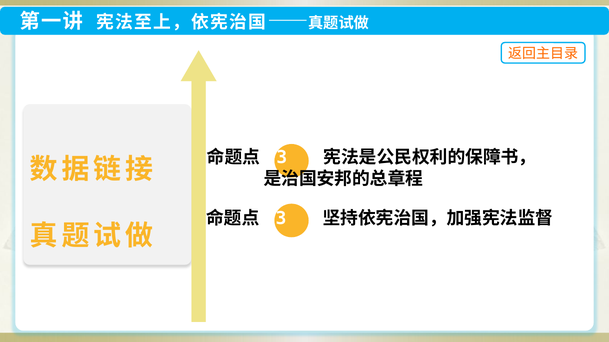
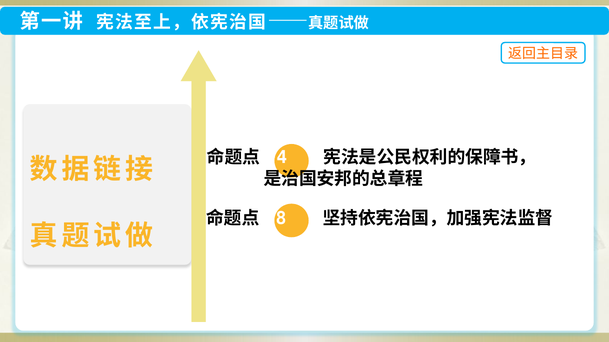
3 at (282, 158): 3 -> 4
3 at (281, 219): 3 -> 8
